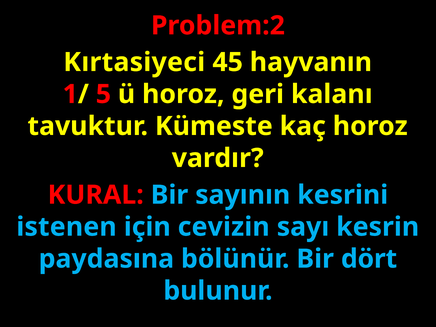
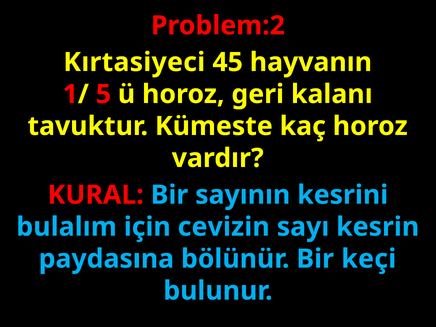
istenen: istenen -> bulalım
dört: dört -> keçi
